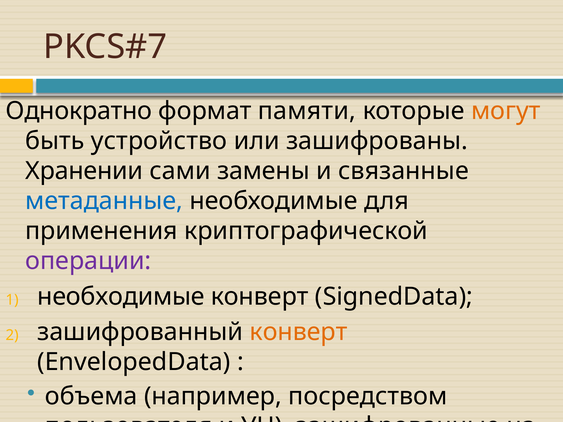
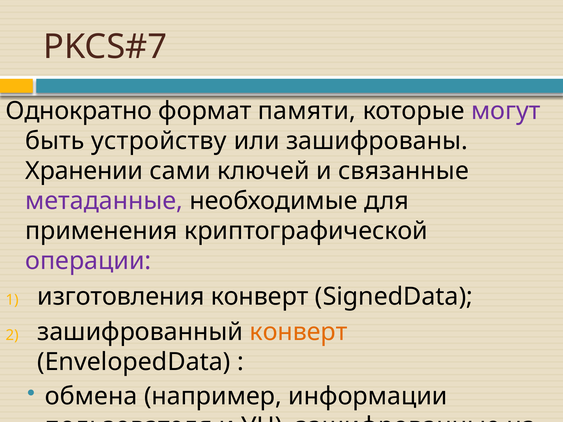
могут colour: orange -> purple
устройство: устройство -> устройству
замены: замены -> ключей
метаданные colour: blue -> purple
необходимые at (121, 297): необходимые -> изготовления
объема: объема -> обмена
посредством: посредством -> информации
